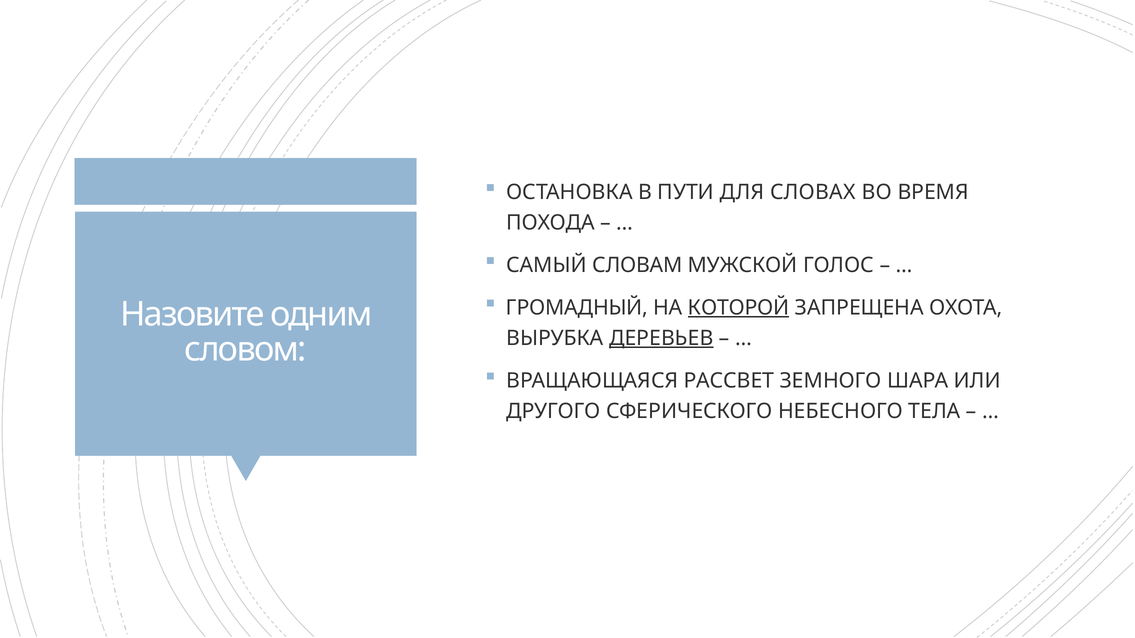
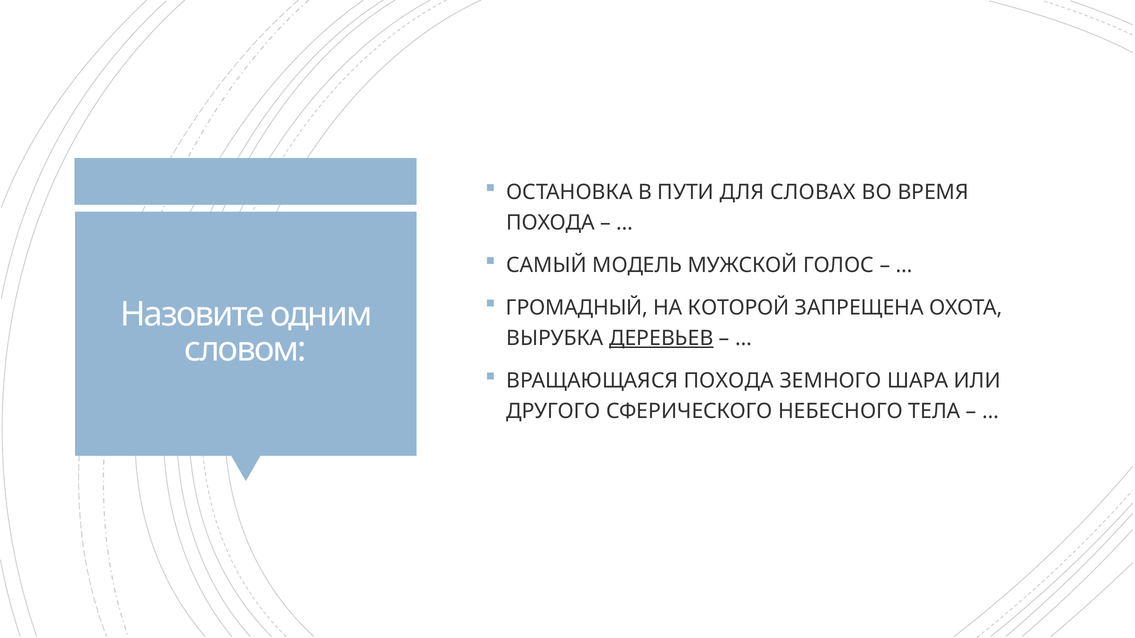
СЛОВАМ: СЛОВАМ -> МОДЕЛЬ
КОТОРОЙ underline: present -> none
ВРАЩАЮЩАЯСЯ РАССВЕТ: РАССВЕТ -> ПОХОДА
